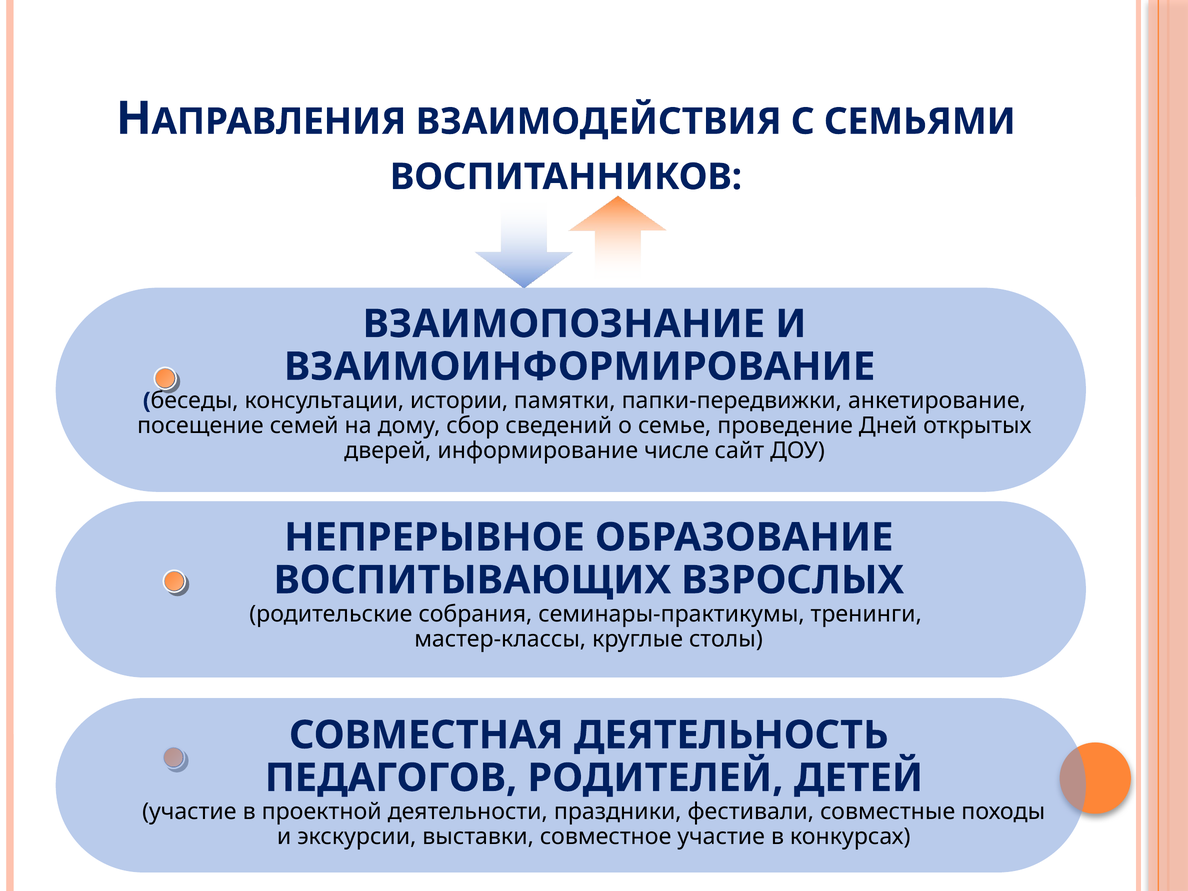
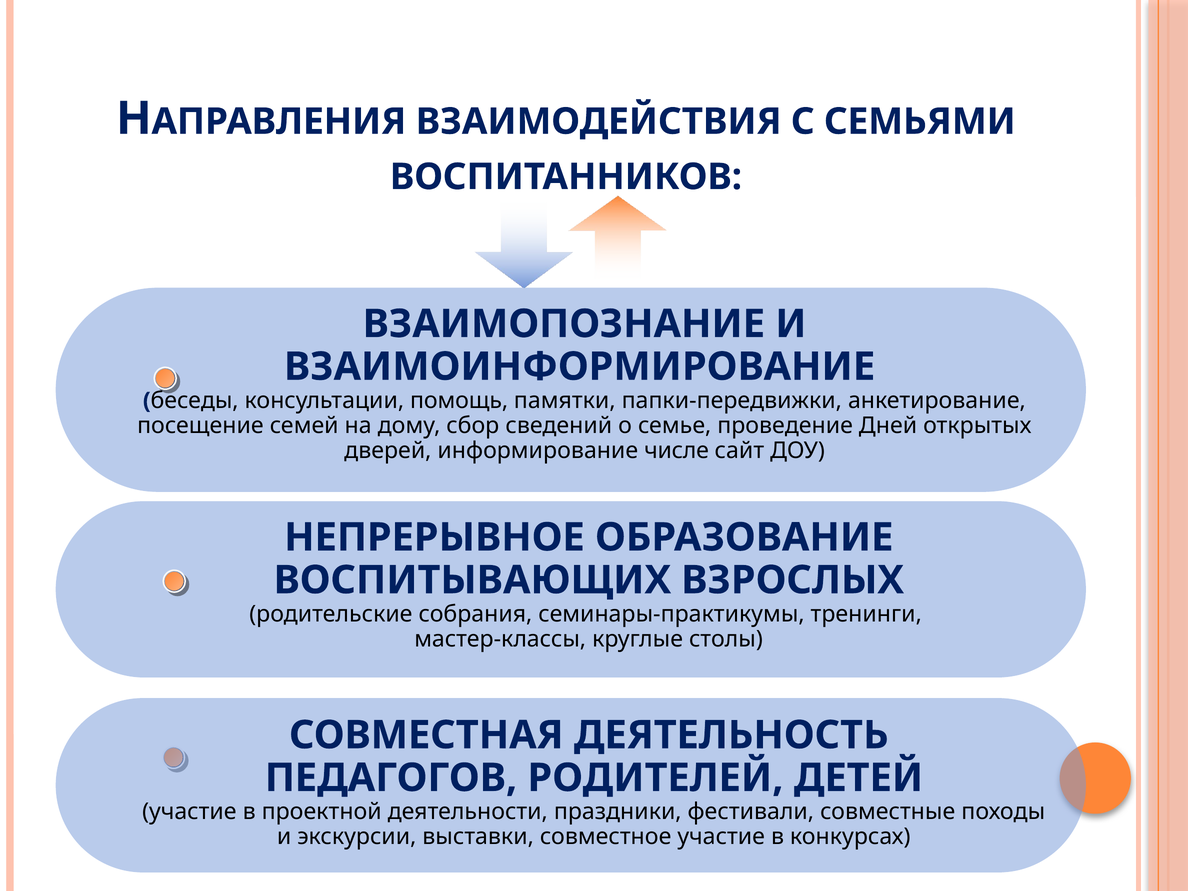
истории: истории -> помощь
